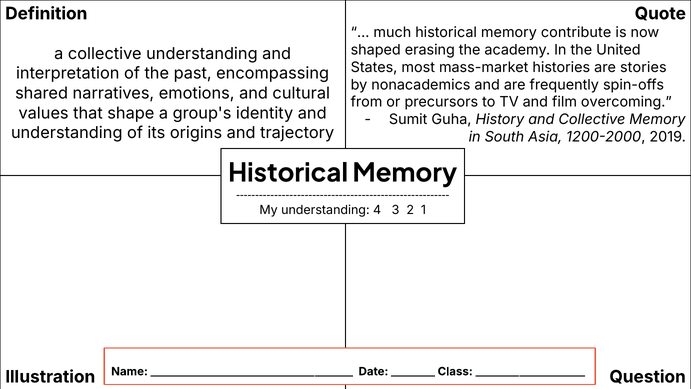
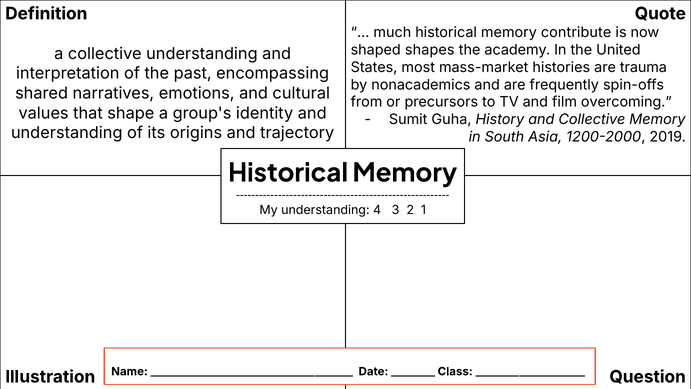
erasing: erasing -> shapes
stories: stories -> trauma
